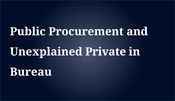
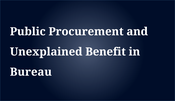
Private: Private -> Benefit
